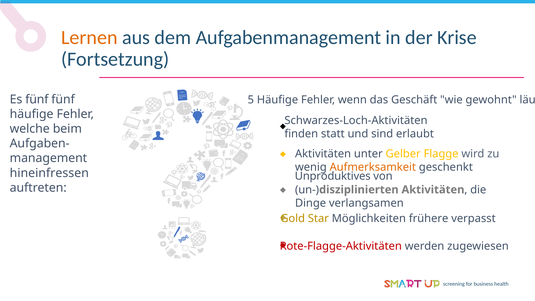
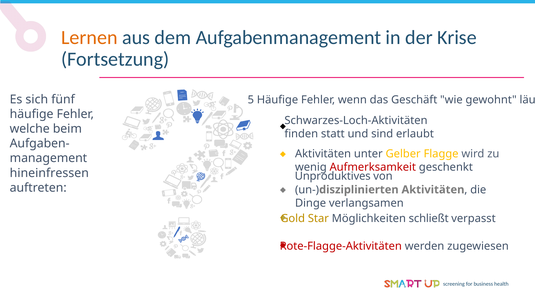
Es fünf: fünf -> sich
Aufmerksamkeit colour: orange -> red
frühere: frühere -> schließt
